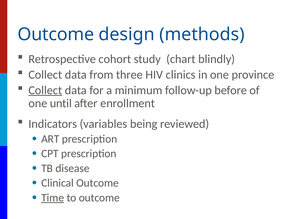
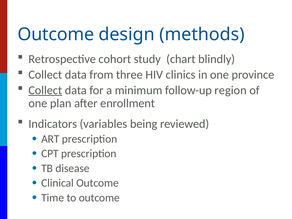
before: before -> region
until: until -> plan
Time underline: present -> none
